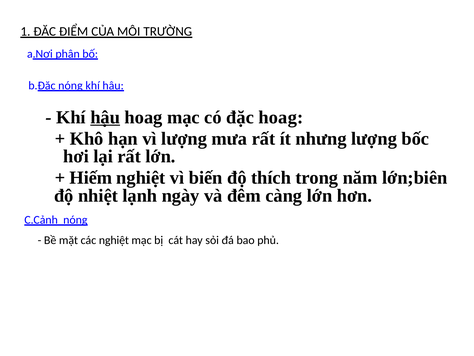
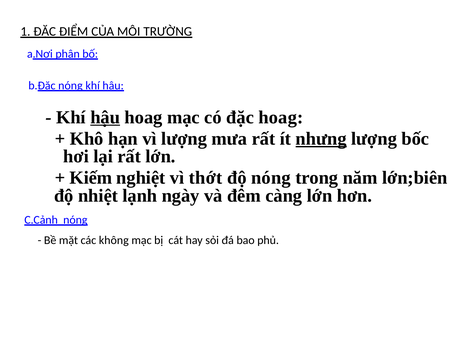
nhưng underline: none -> present
Hiếm: Hiếm -> Kiếm
biến: biến -> thớt
độ thích: thích -> nóng
các nghiệt: nghiệt -> không
